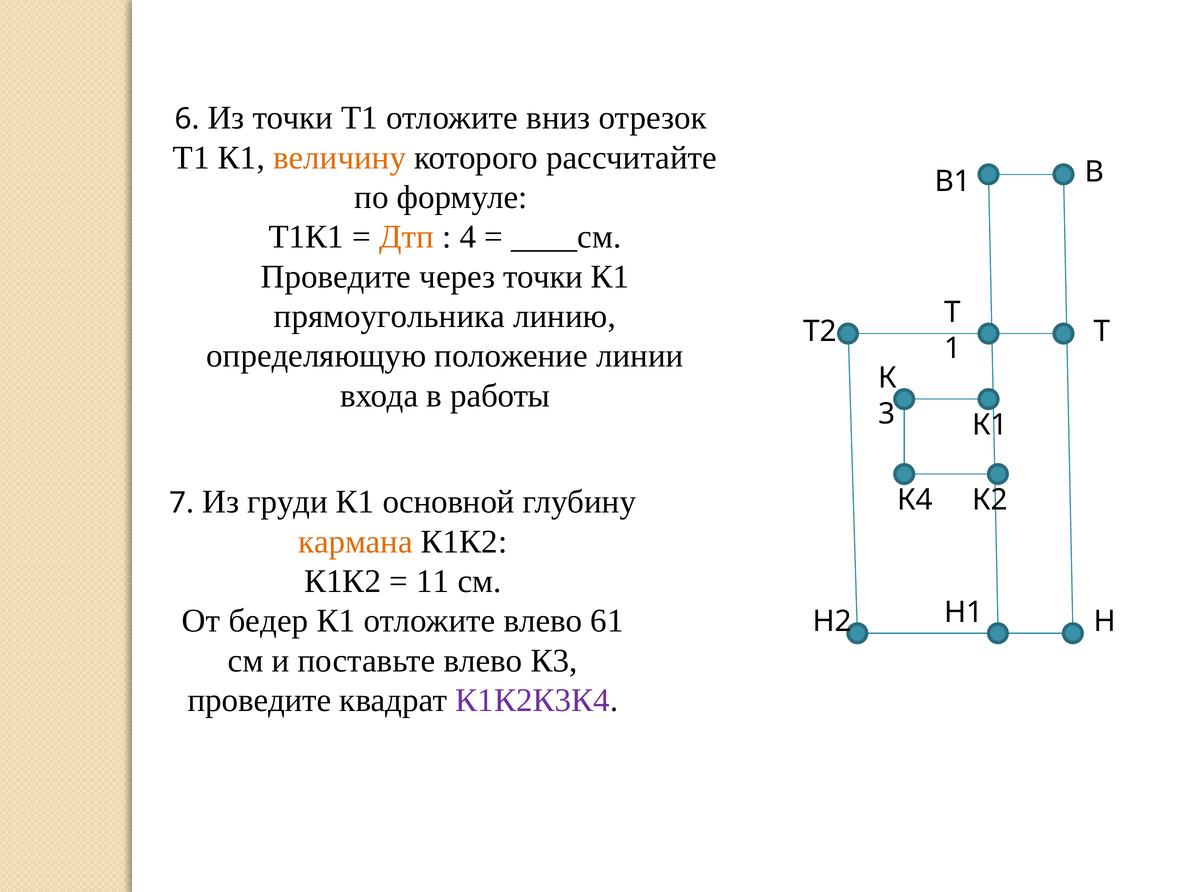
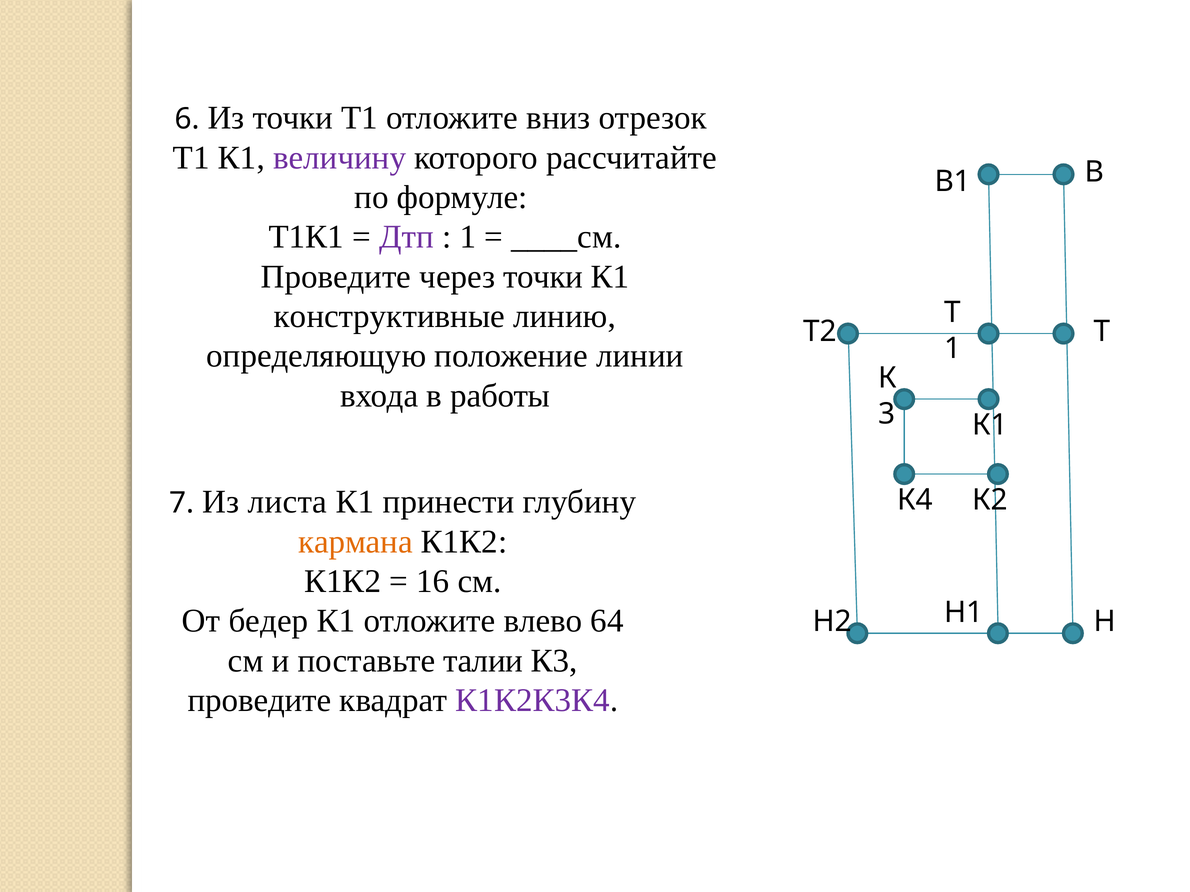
величину colour: orange -> purple
Дтп colour: orange -> purple
4 at (468, 237): 4 -> 1
прямоугольника: прямоугольника -> конструктивные
груди: груди -> листа
основной: основной -> принести
11: 11 -> 16
61: 61 -> 64
поставьте влево: влево -> талии
